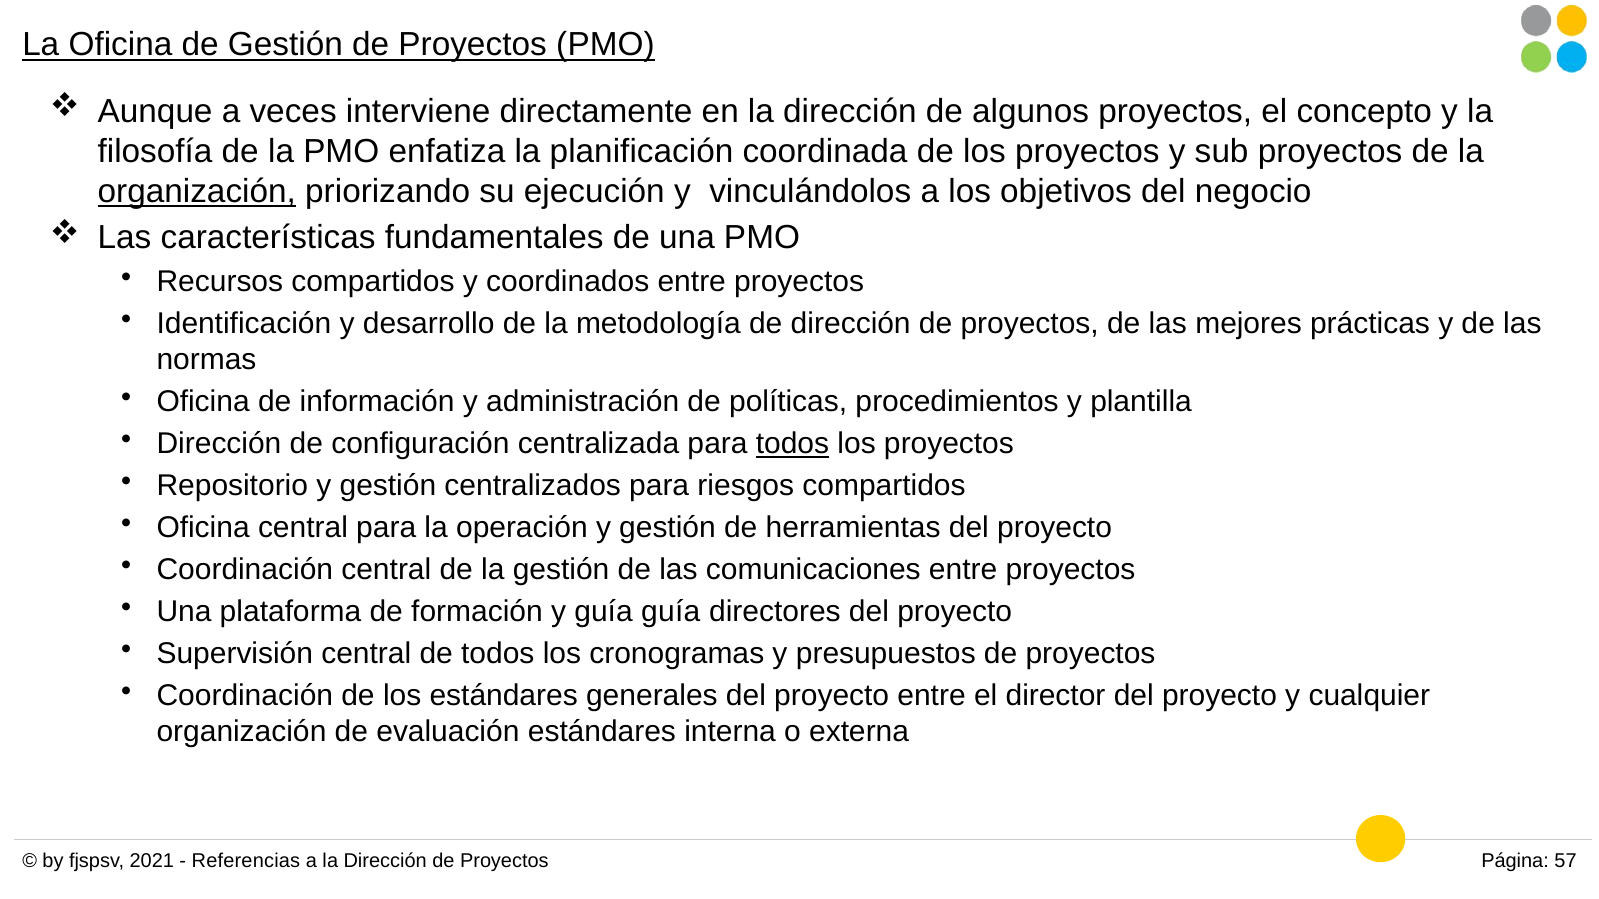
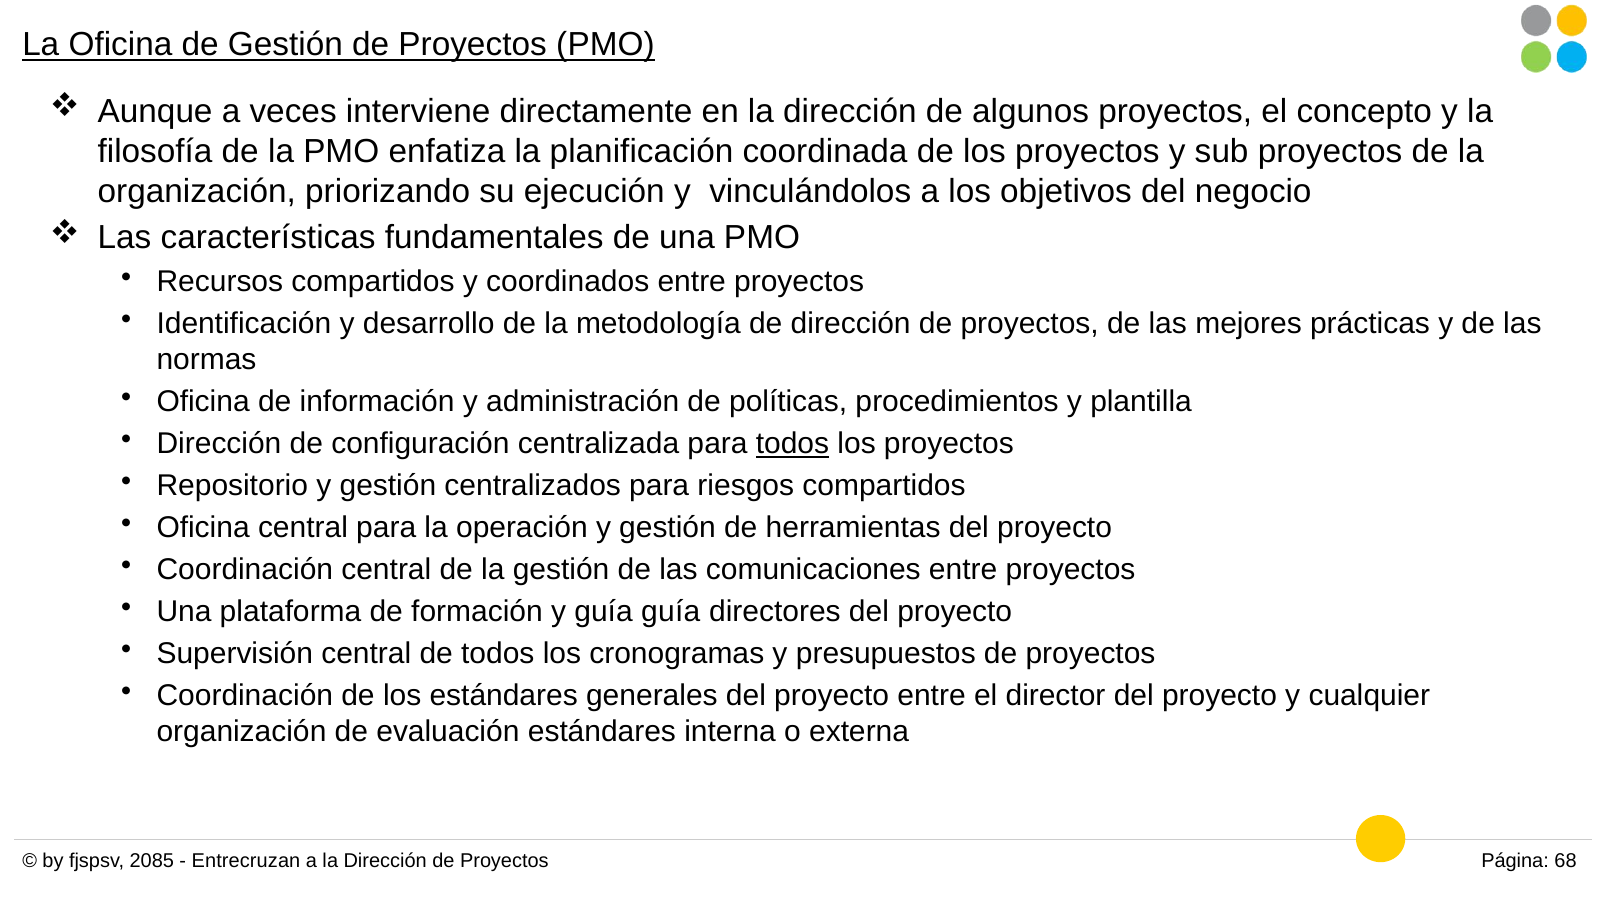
organización at (197, 191) underline: present -> none
2021: 2021 -> 2085
Referencias: Referencias -> Entrecruzan
57: 57 -> 68
